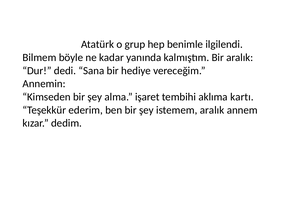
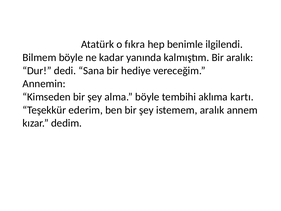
grup: grup -> fıkra
alma işaret: işaret -> böyle
